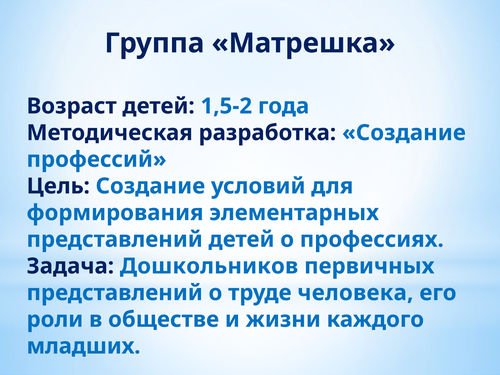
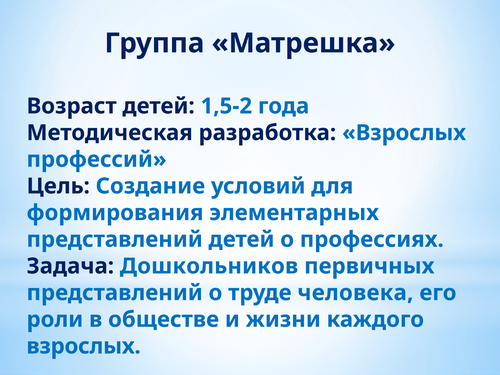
разработка Создание: Создание -> Взрослых
младших at (84, 346): младших -> взрослых
